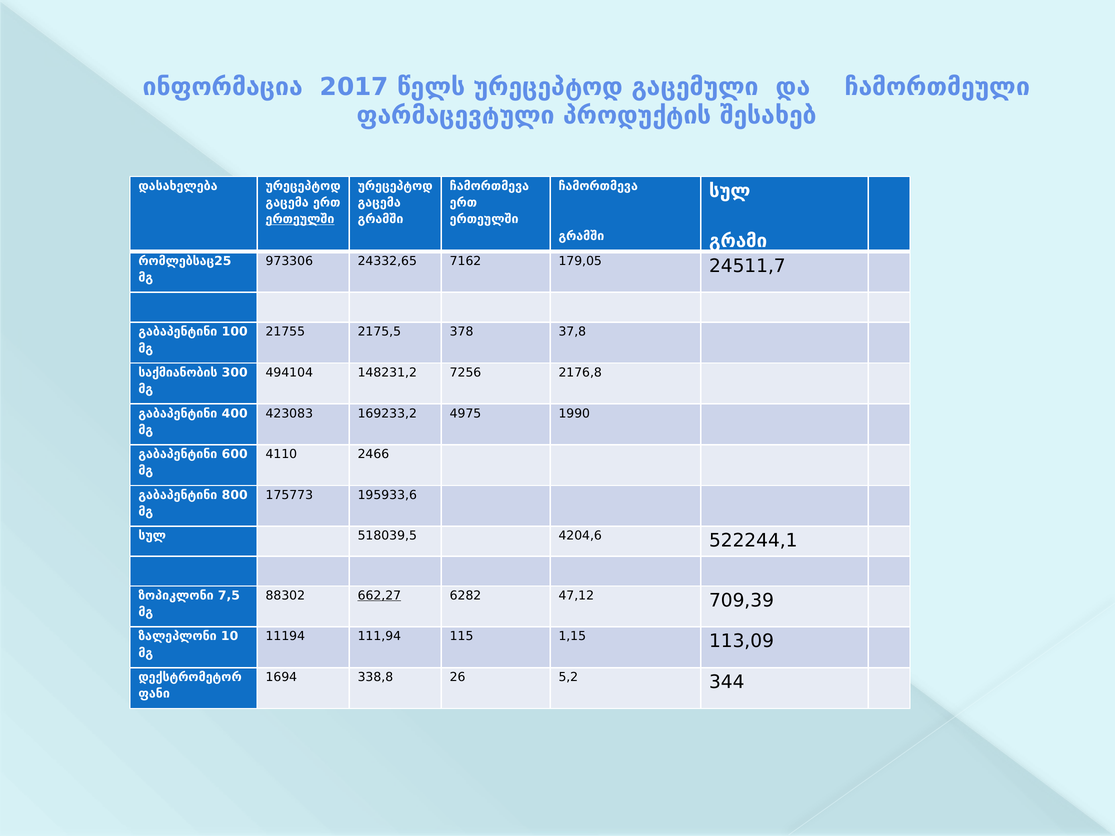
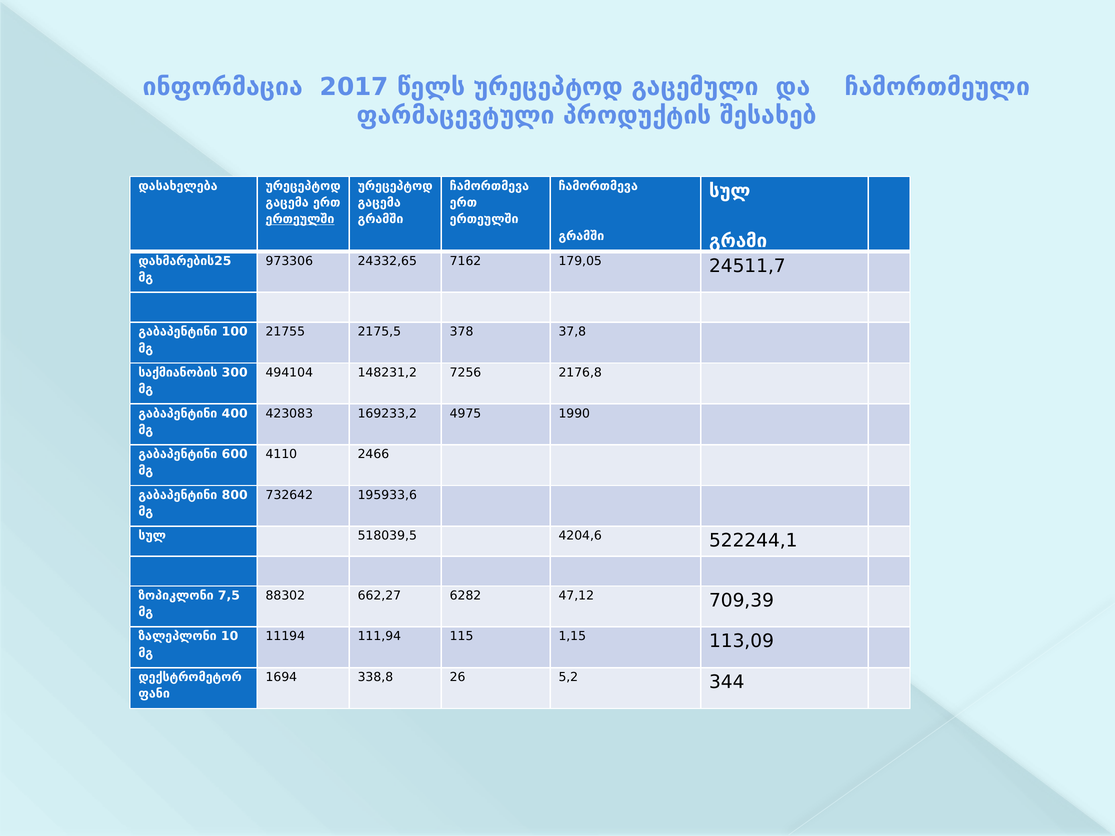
რომლებსაც25: რომლებსაც25 -> დახმარების25
175773: 175773 -> 732642
662,27 underline: present -> none
